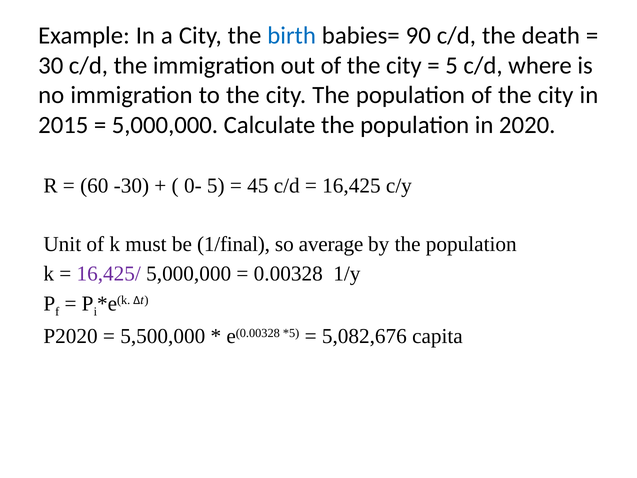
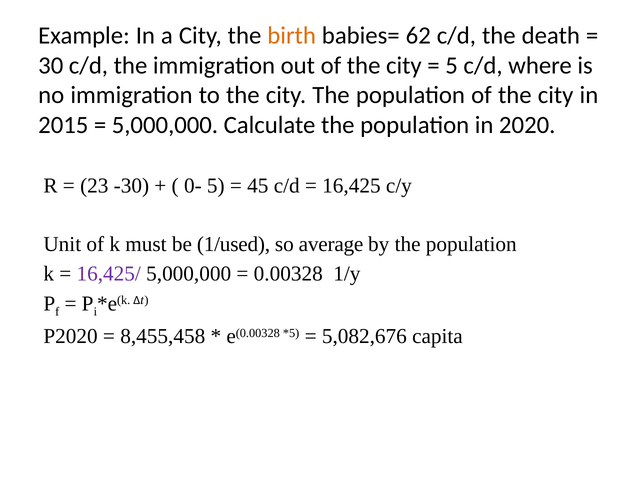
birth colour: blue -> orange
90: 90 -> 62
60: 60 -> 23
1/final: 1/final -> 1/used
5,500,000: 5,500,000 -> 8,455,458
